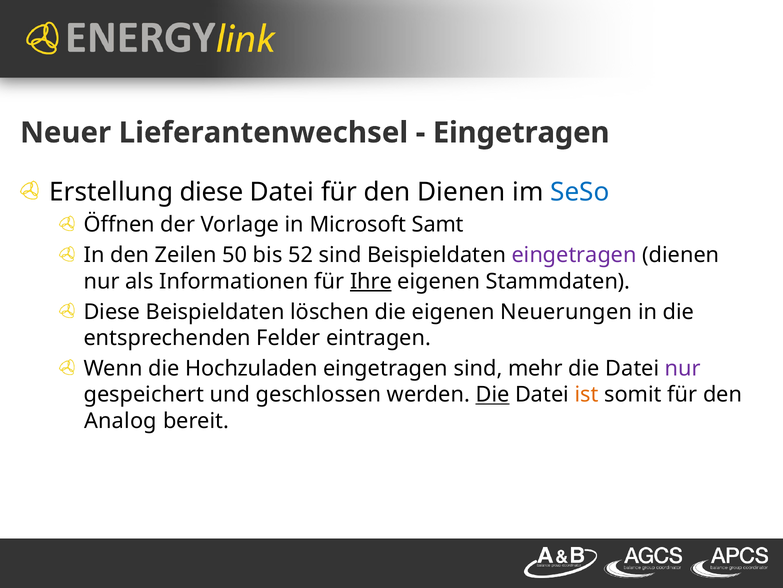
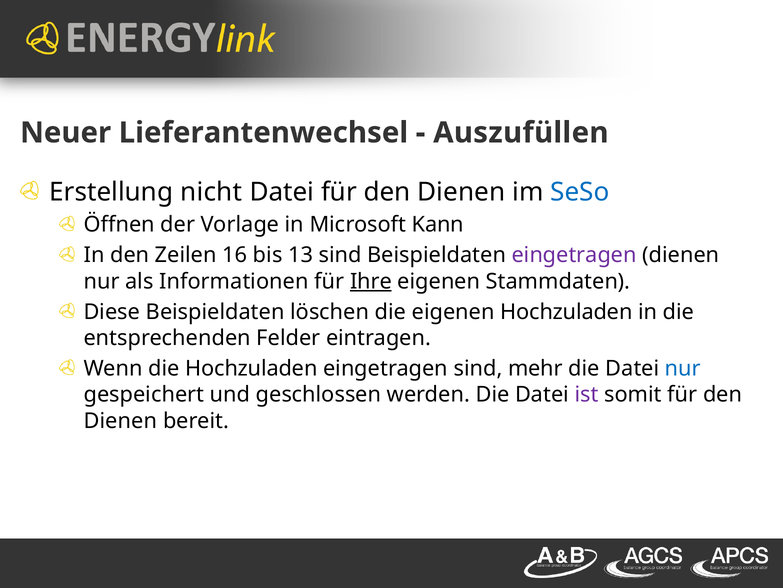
Eingetragen at (521, 133): Eingetragen -> Auszufüllen
Erstellung diese: diese -> nicht
Samt: Samt -> Kann
50: 50 -> 16
52: 52 -> 13
eigenen Neuerungen: Neuerungen -> Hochzuladen
nur at (683, 368) colour: purple -> blue
Die at (493, 394) underline: present -> none
ist colour: orange -> purple
Analog at (120, 420): Analog -> Dienen
